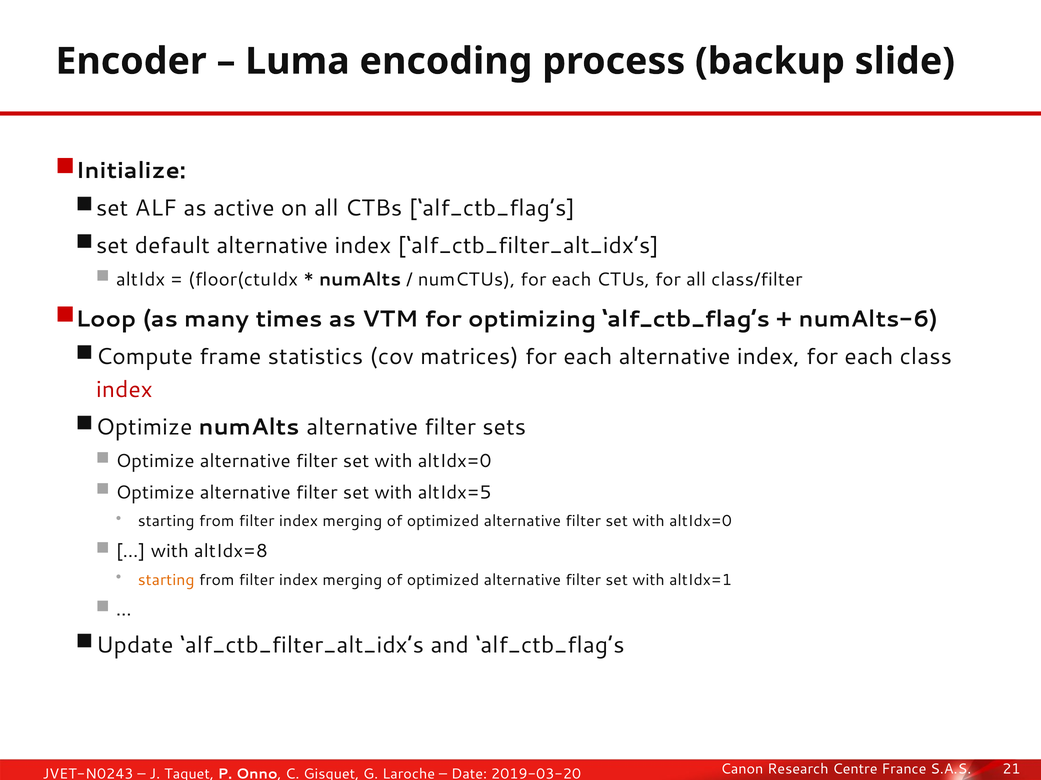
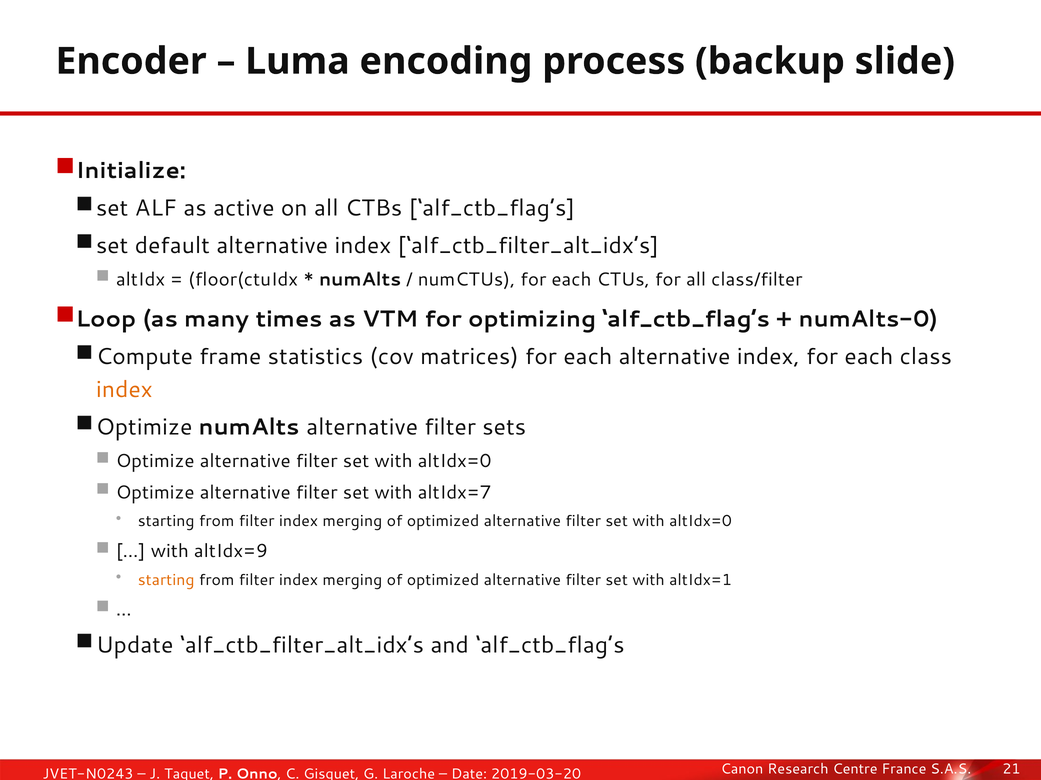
numAlts-6: numAlts-6 -> numAlts-0
index at (124, 390) colour: red -> orange
altIdx=5: altIdx=5 -> altIdx=7
altIdx=8: altIdx=8 -> altIdx=9
